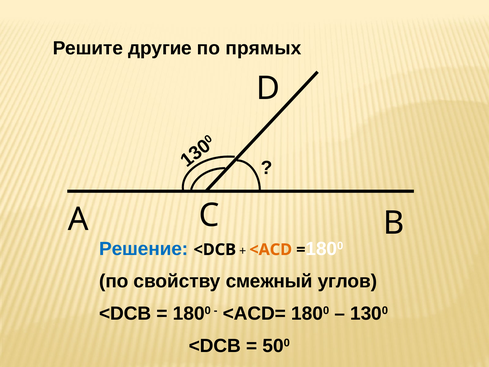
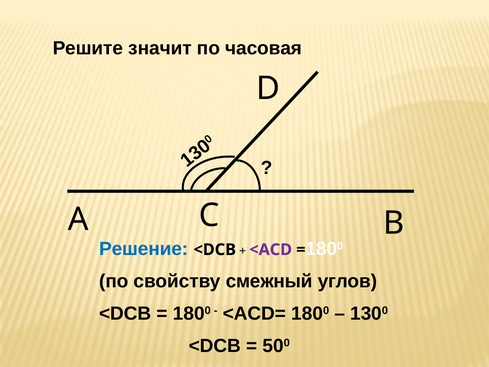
другие: другие -> значит
прямых: прямых -> часовая
<ACD colour: orange -> purple
